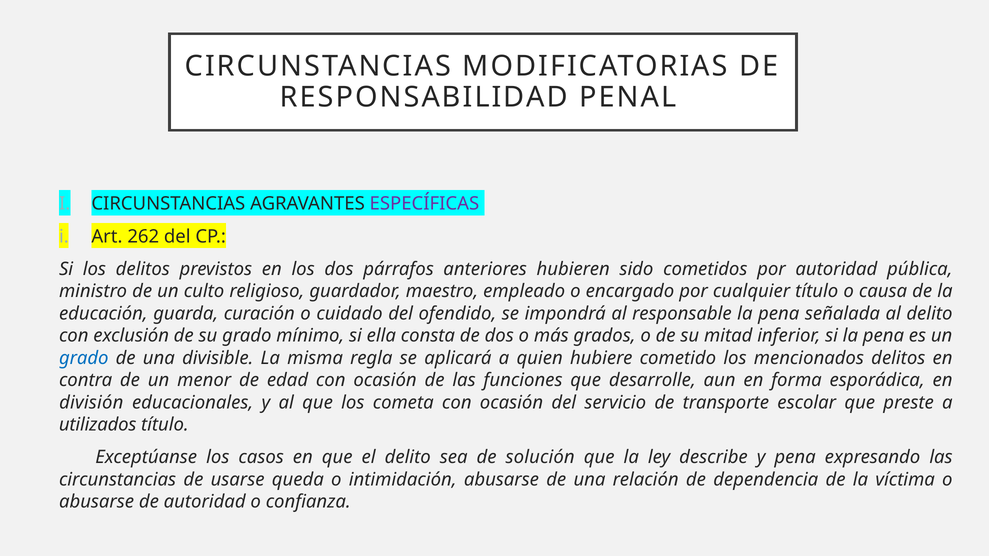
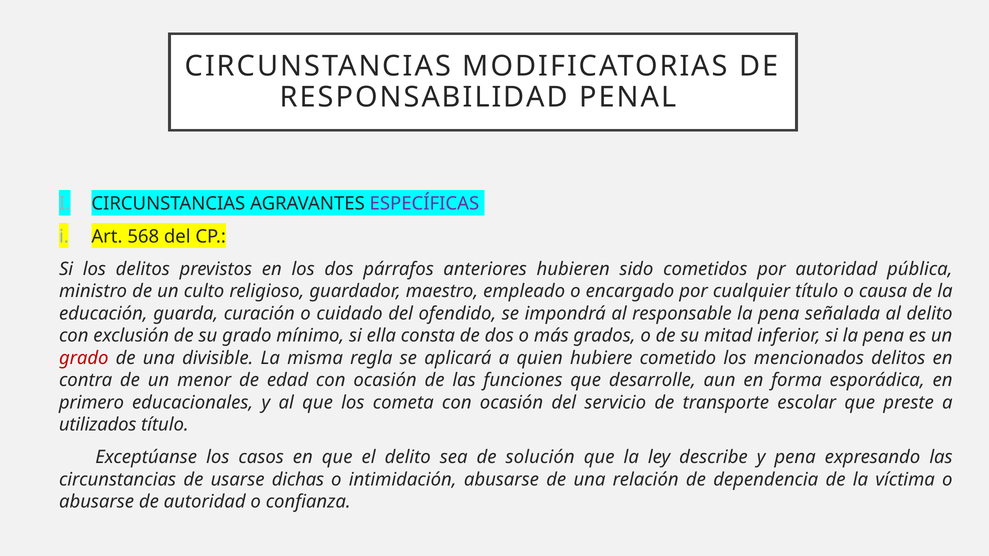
262: 262 -> 568
grado at (84, 358) colour: blue -> red
división: división -> primero
queda: queda -> dichas
